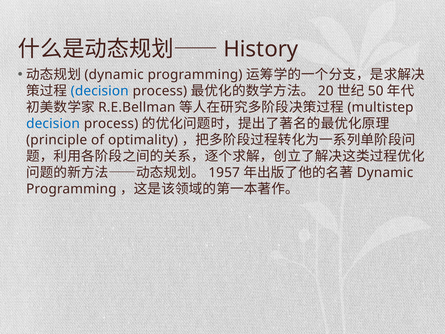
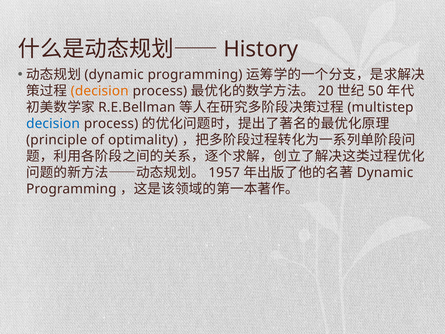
decision at (100, 91) colour: blue -> orange
